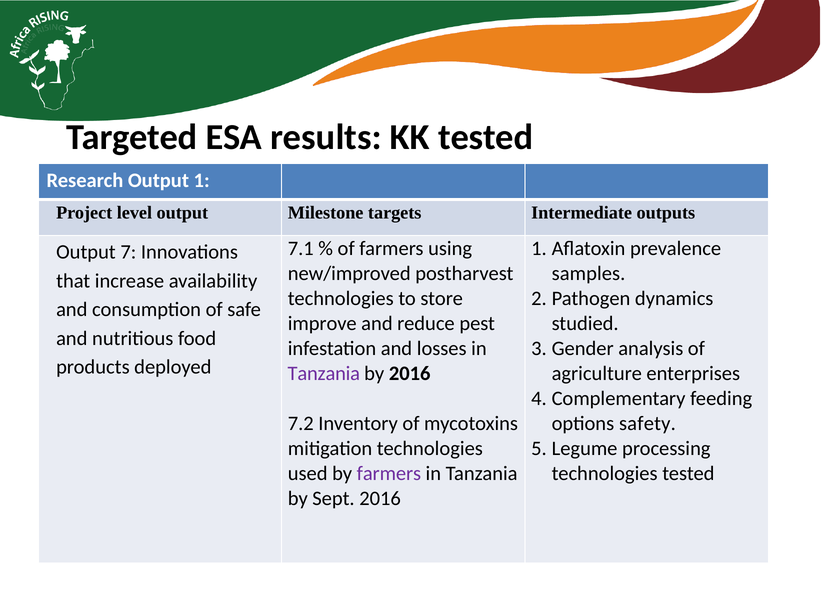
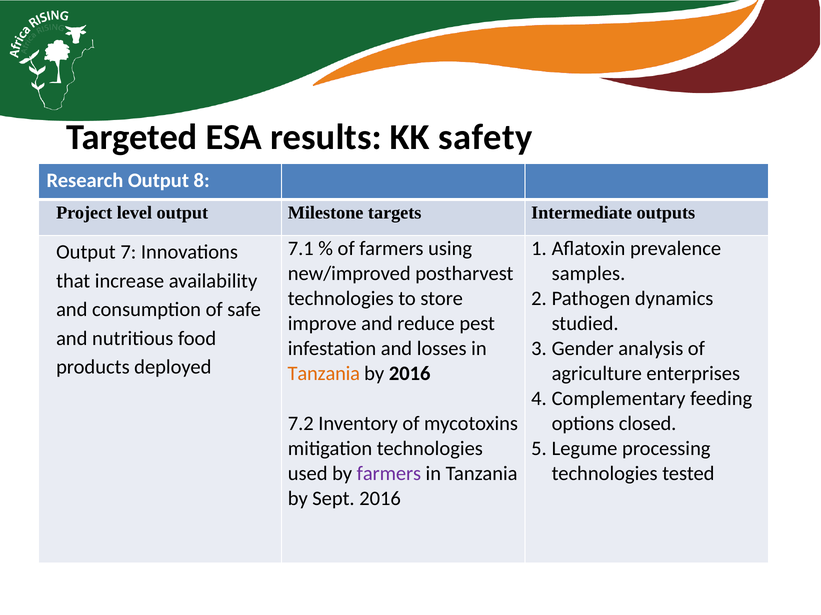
KK tested: tested -> safety
1: 1 -> 8
Tanzania at (324, 374) colour: purple -> orange
safety: safety -> closed
